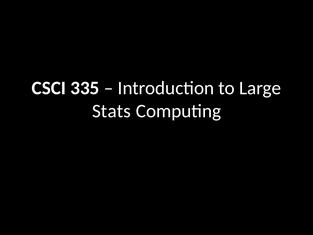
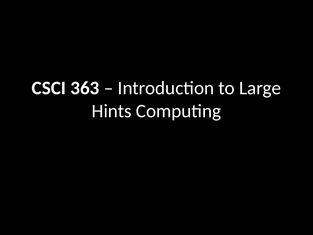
335: 335 -> 363
Stats: Stats -> Hints
